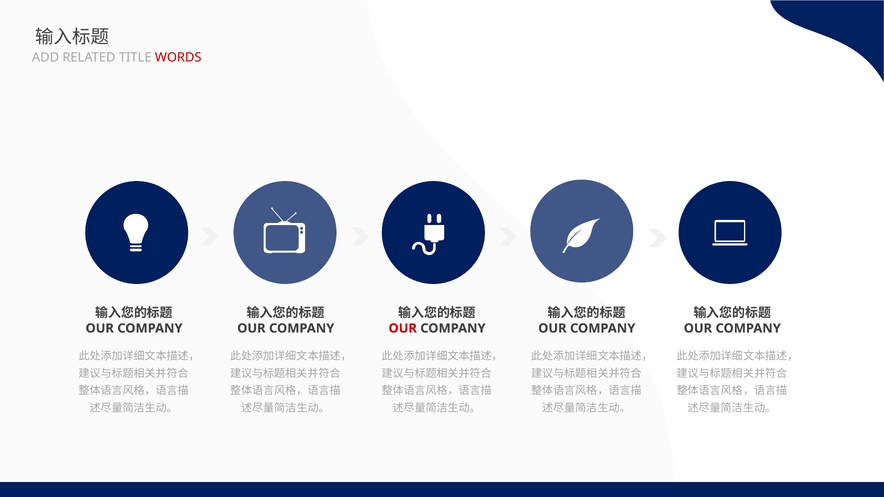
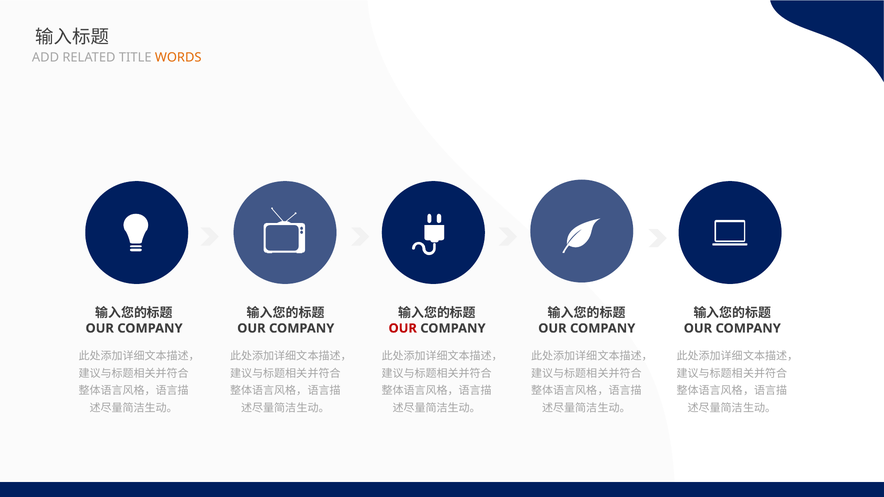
WORDS colour: red -> orange
